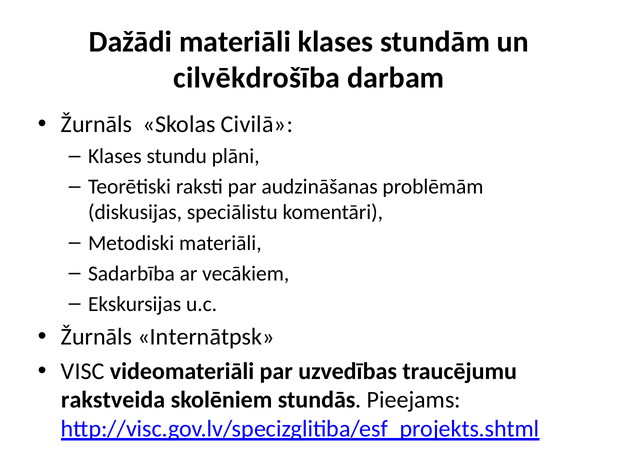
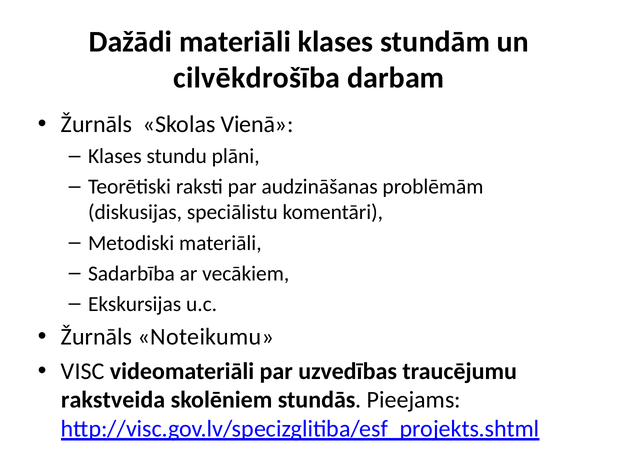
Civilā: Civilā -> Vienā
Internātpsk: Internātpsk -> Noteikumu
